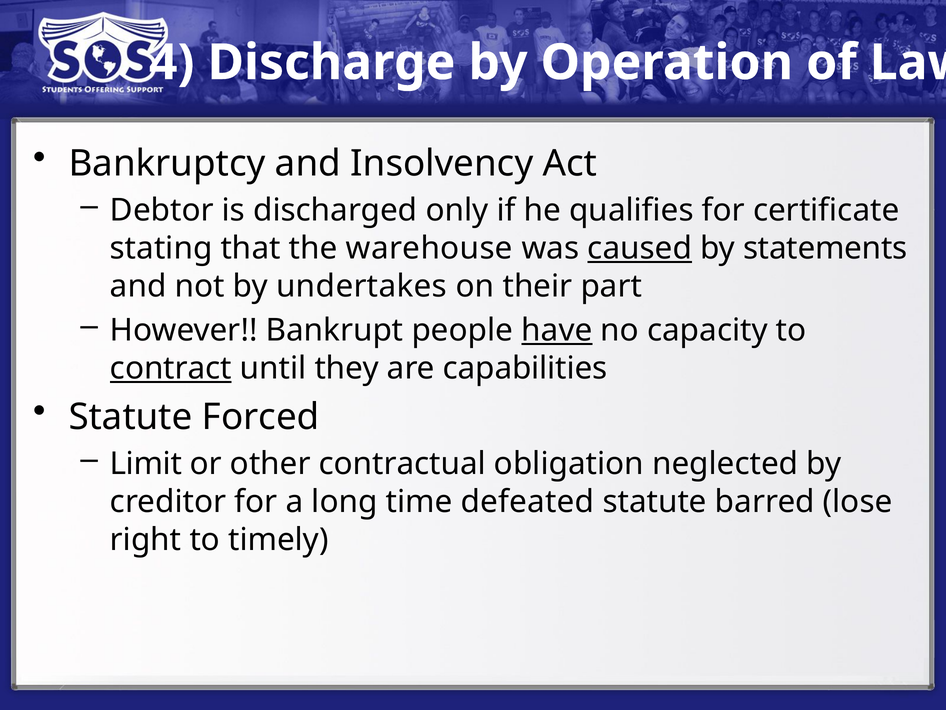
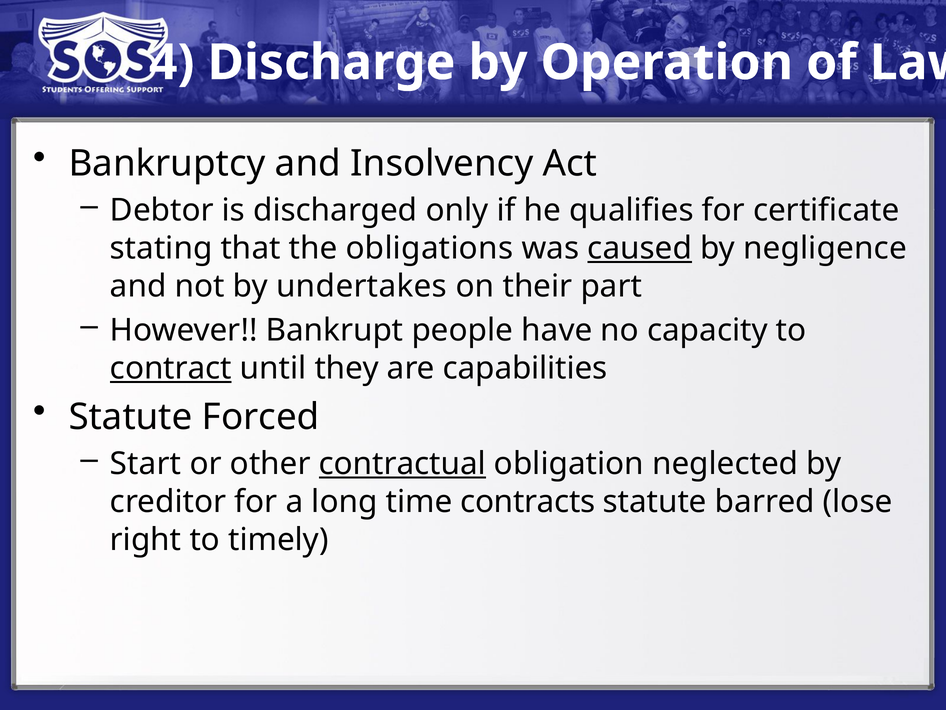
warehouse: warehouse -> obligations
statements: statements -> negligence
have underline: present -> none
Limit: Limit -> Start
contractual underline: none -> present
defeated: defeated -> contracts
